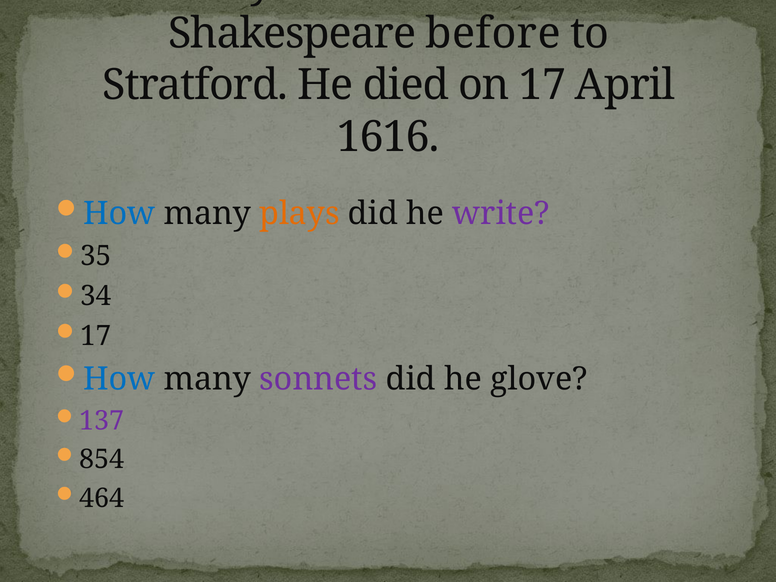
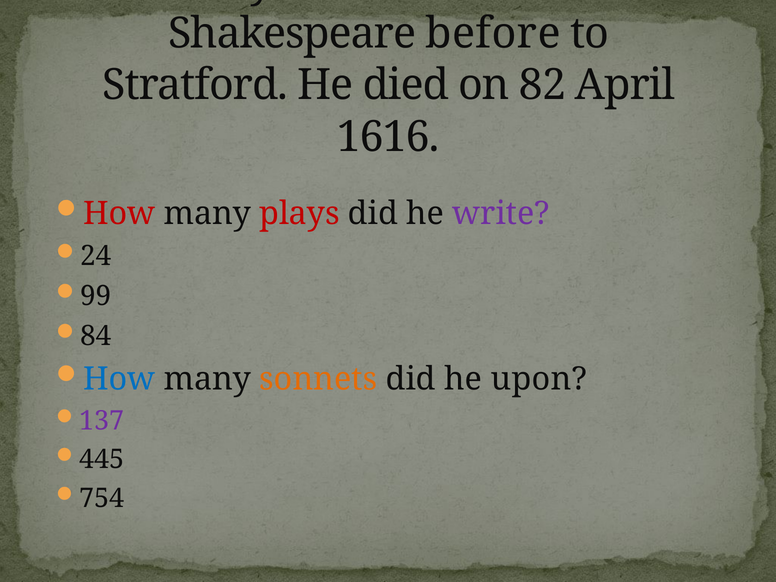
on 17: 17 -> 82
How at (119, 213) colour: blue -> red
plays colour: orange -> red
35: 35 -> 24
34: 34 -> 99
17 at (96, 336): 17 -> 84
sonnets colour: purple -> orange
glove: glove -> upon
854: 854 -> 445
464: 464 -> 754
